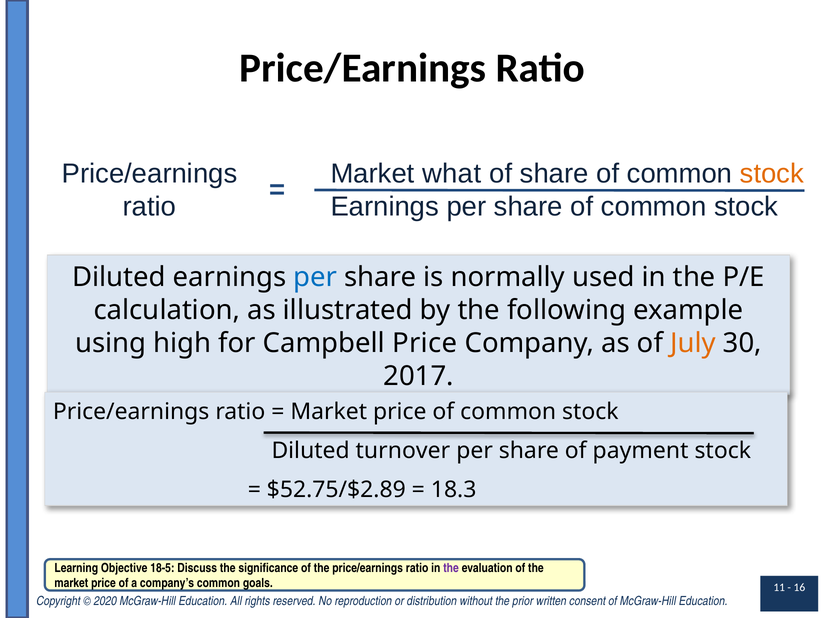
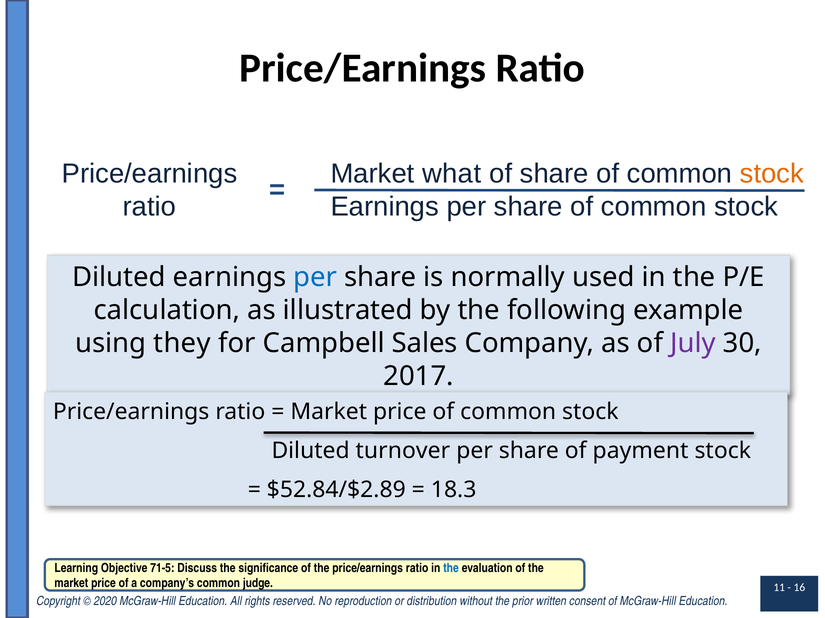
high: high -> they
Campbell Price: Price -> Sales
July colour: orange -> purple
$52.75/$2.89: $52.75/$2.89 -> $52.84/$2.89
18-5: 18-5 -> 71-5
the at (451, 569) colour: purple -> blue
goals: goals -> judge
